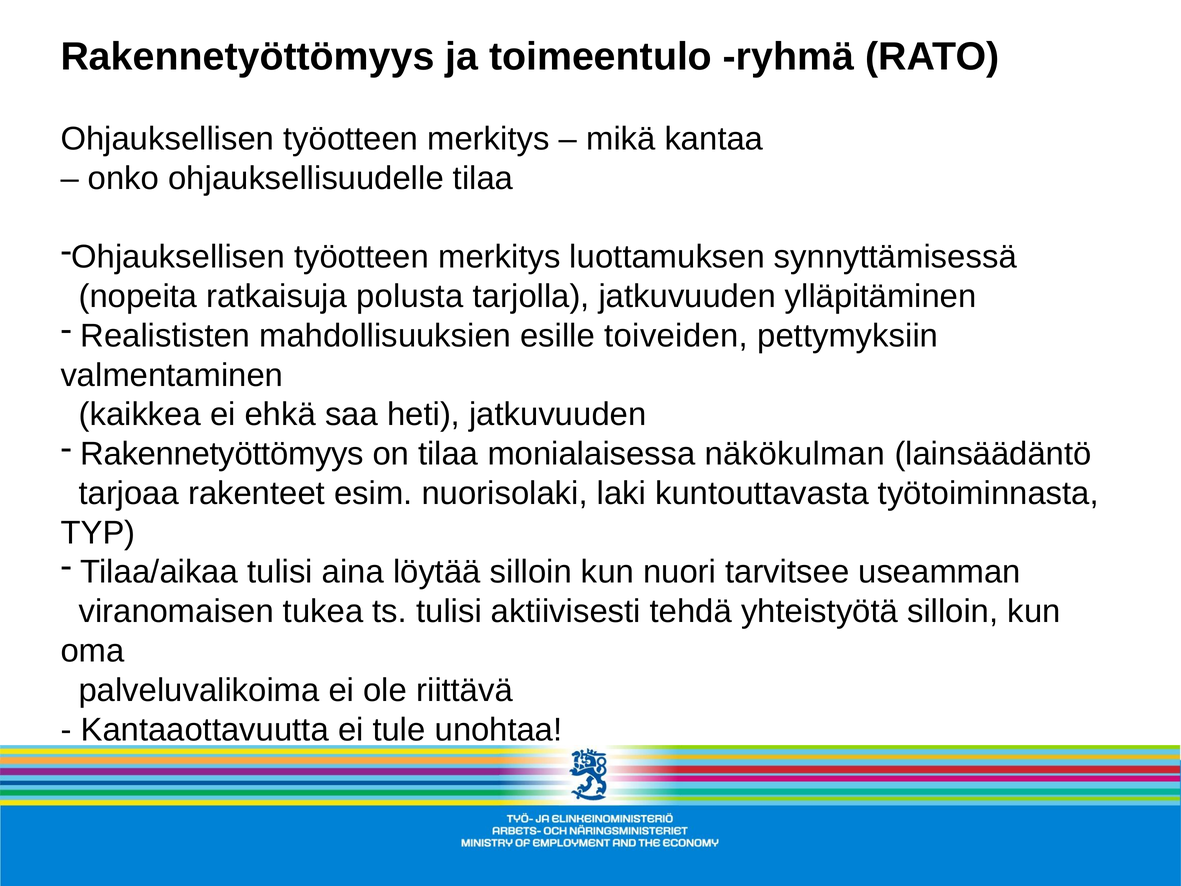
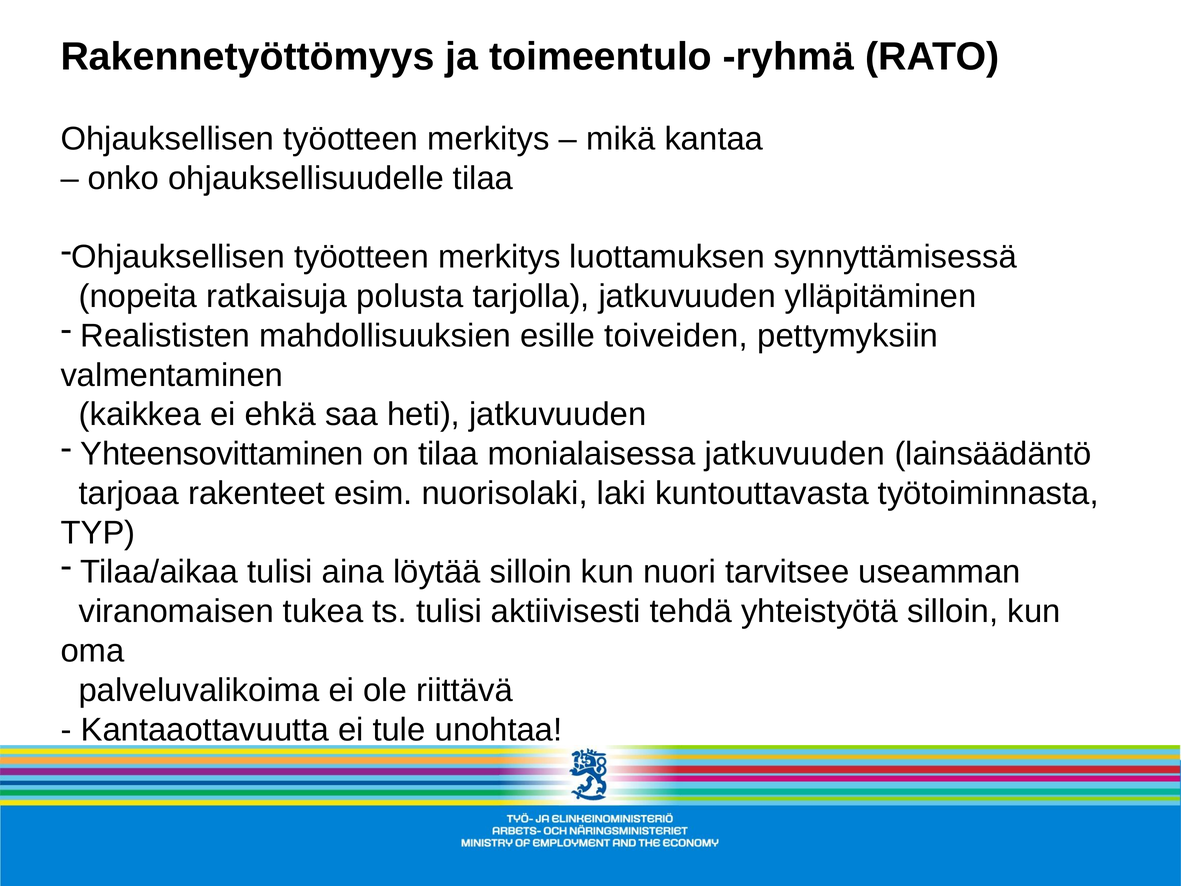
Rakennetyöttömyys at (222, 454): Rakennetyöttömyys -> Yhteensovittaminen
monialaisessa näkökulman: näkökulman -> jatkuvuuden
